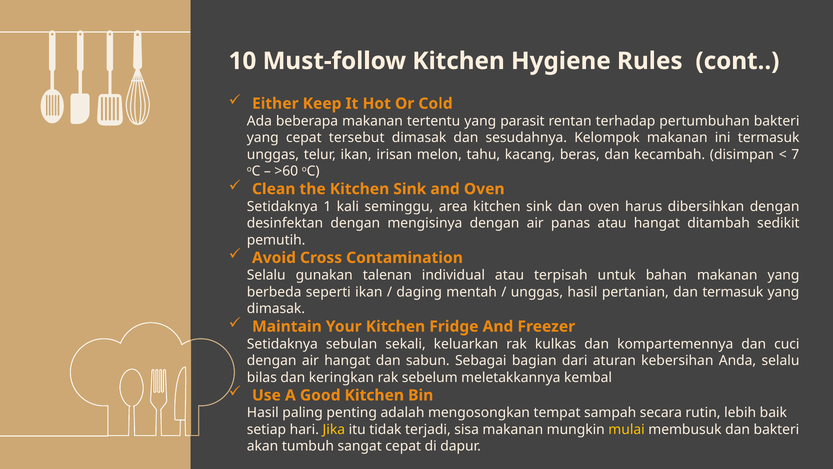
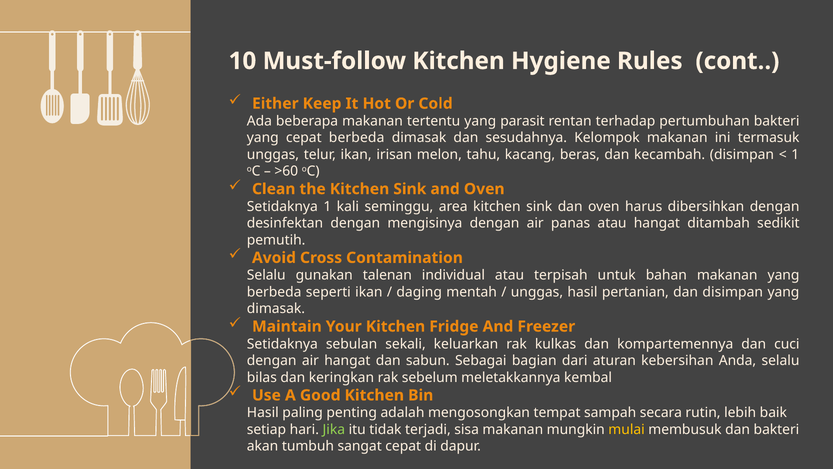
cepat tersebut: tersebut -> berbeda
7 at (795, 154): 7 -> 1
dan termasuk: termasuk -> disimpan
Jika colour: yellow -> light green
